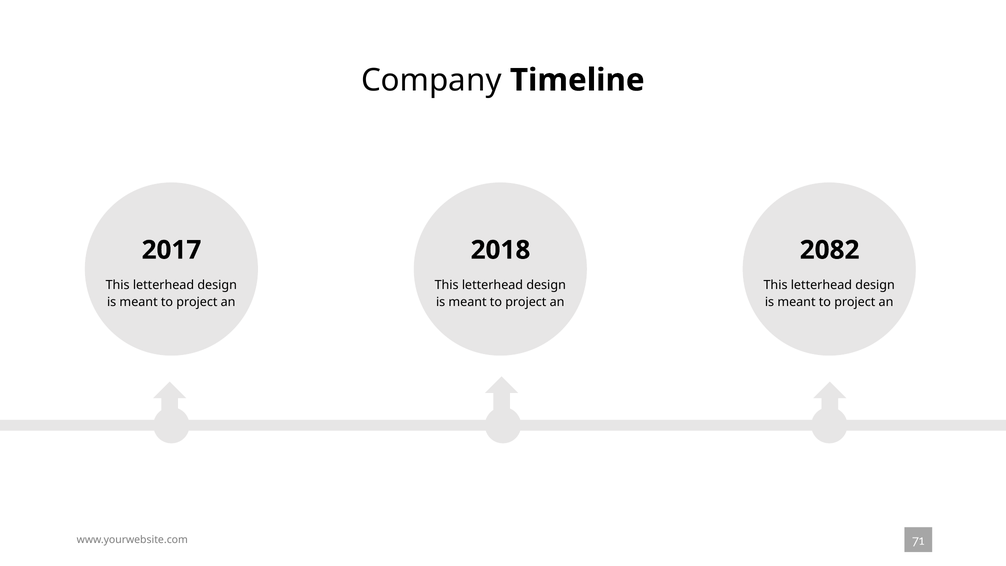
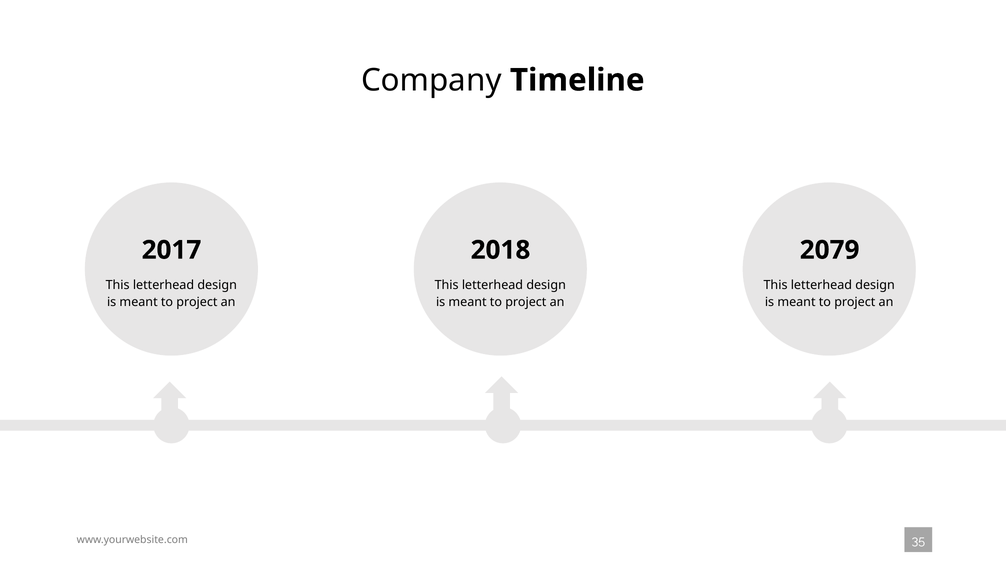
2082: 2082 -> 2079
71: 71 -> 35
